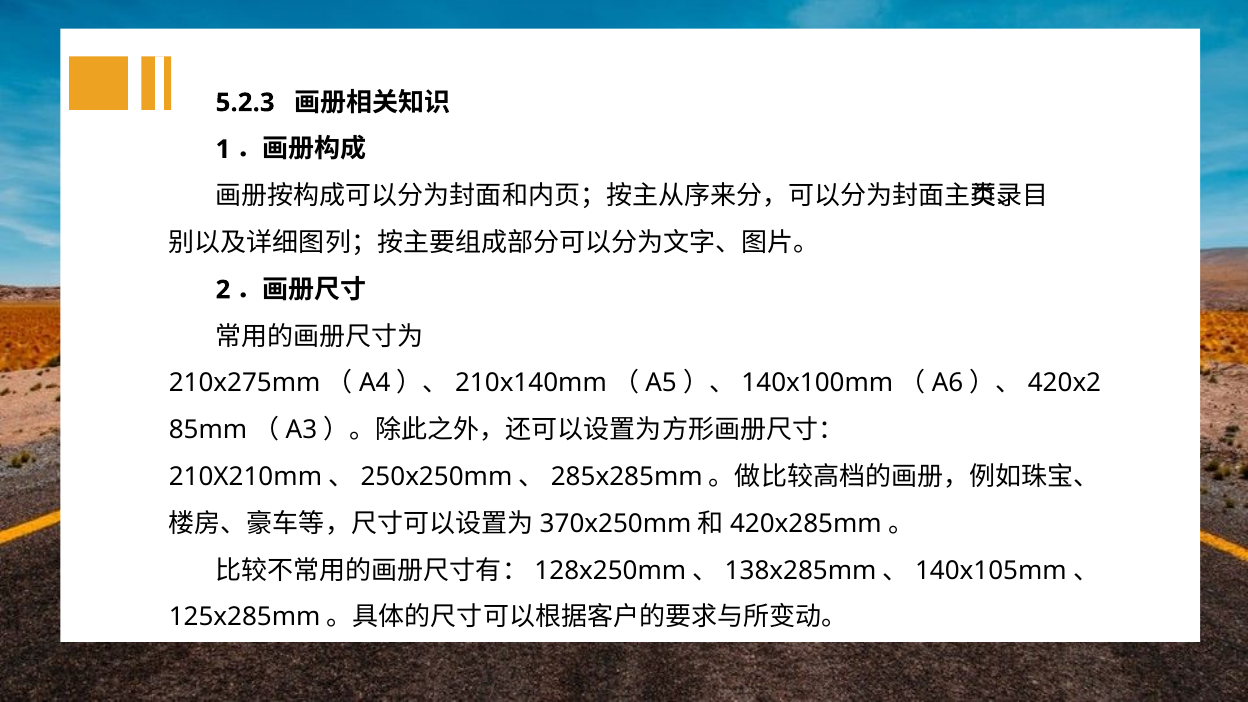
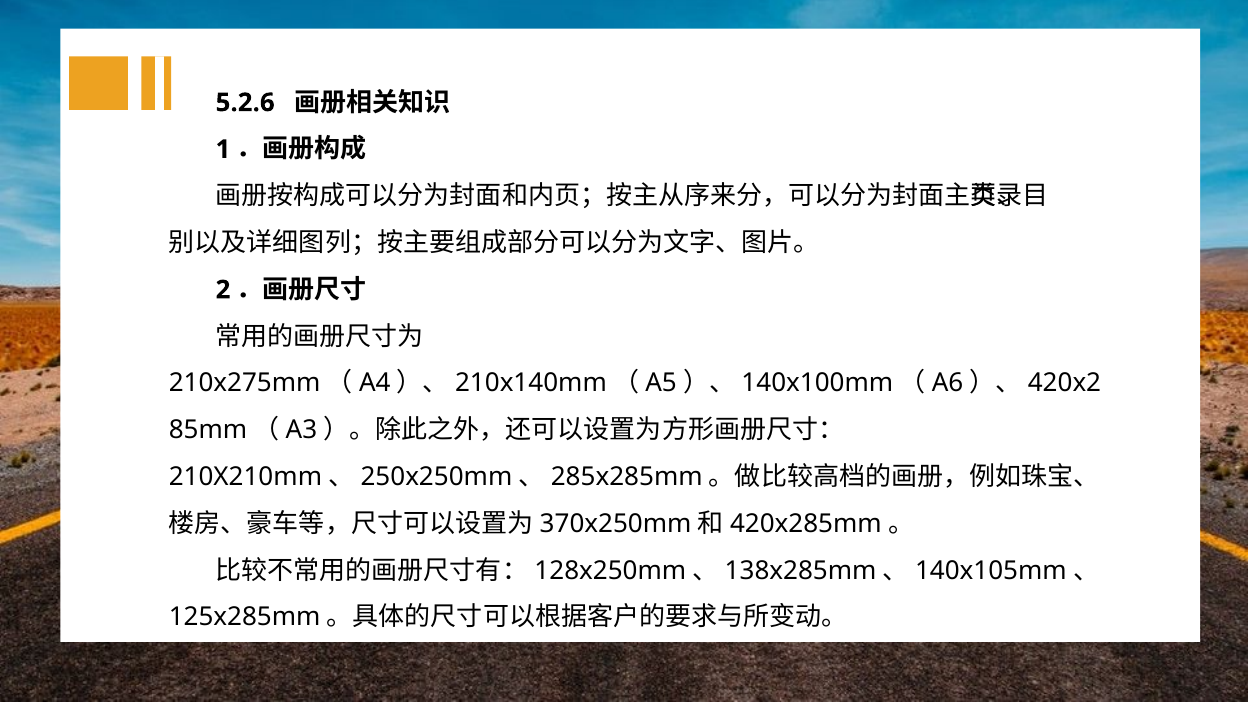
5.2.3: 5.2.3 -> 5.2.6
